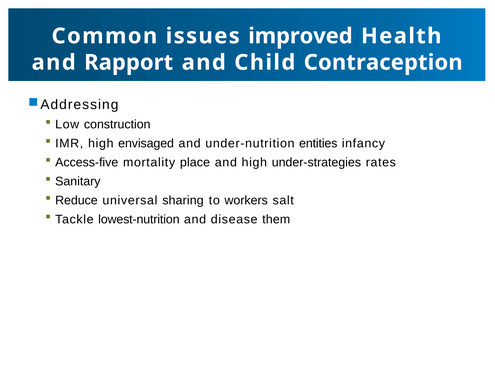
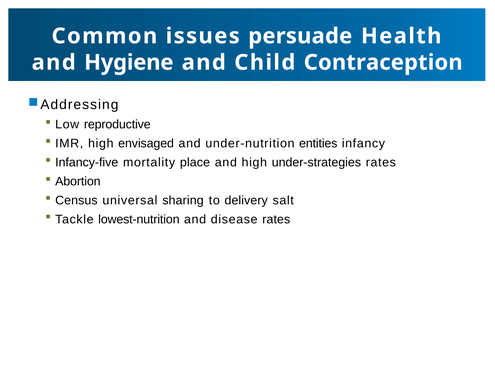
improved: improved -> persuade
Rapport: Rapport -> Hygiene
construction: construction -> reproductive
Access-five: Access-five -> Infancy-five
Sanitary: Sanitary -> Abortion
Reduce: Reduce -> Census
workers: workers -> delivery
disease them: them -> rates
